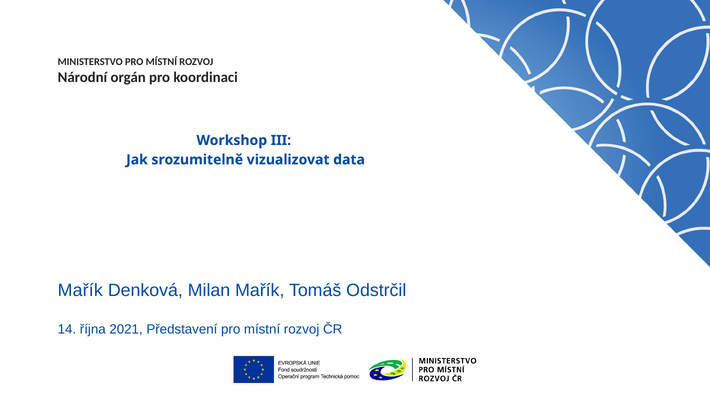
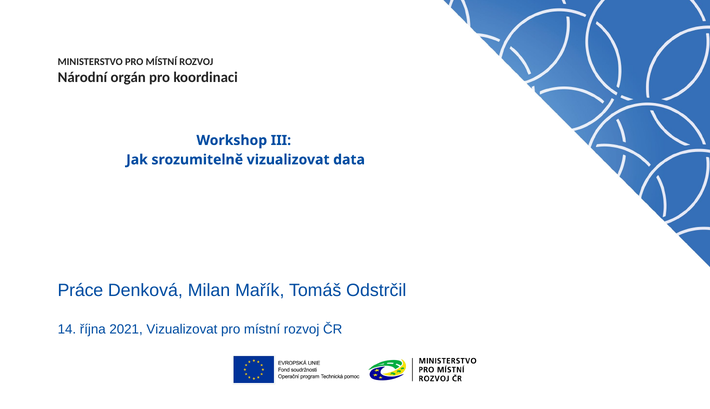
Mařík at (80, 290): Mařík -> Práce
2021 Představení: Představení -> Vizualizovat
